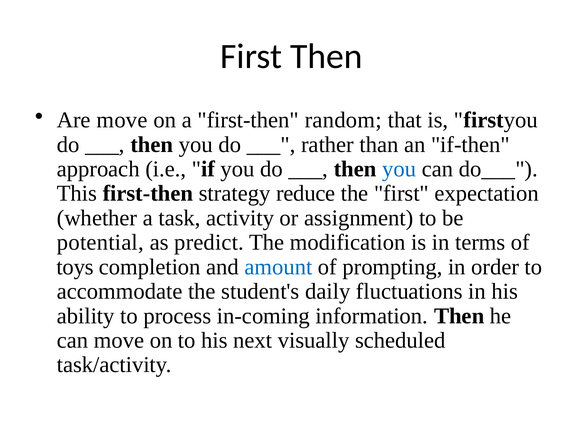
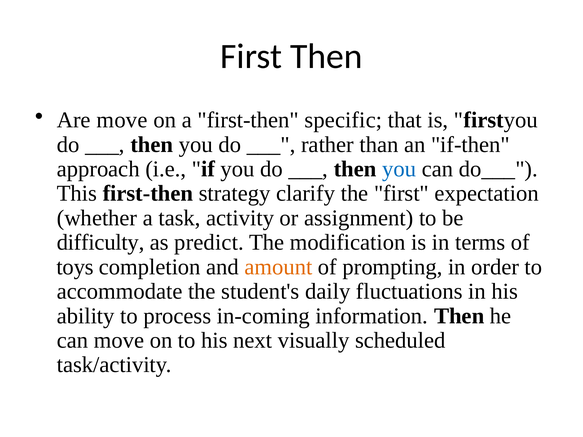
random: random -> specific
reduce: reduce -> clarify
potential: potential -> difficulty
amount colour: blue -> orange
